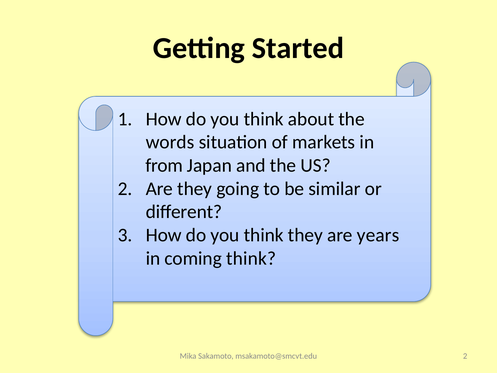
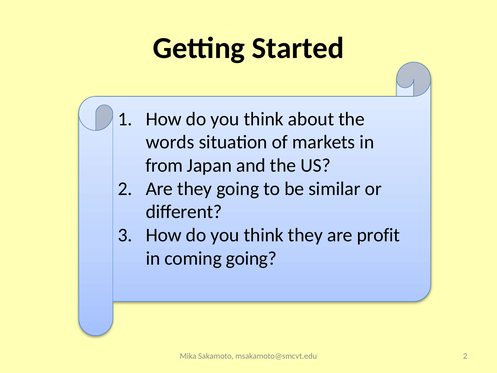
years: years -> profit
coming think: think -> going
